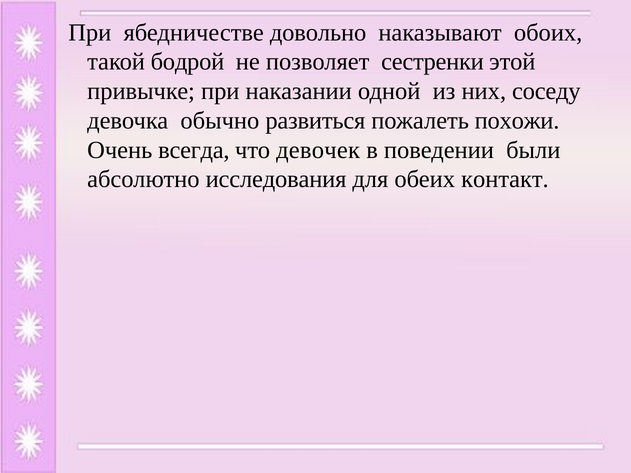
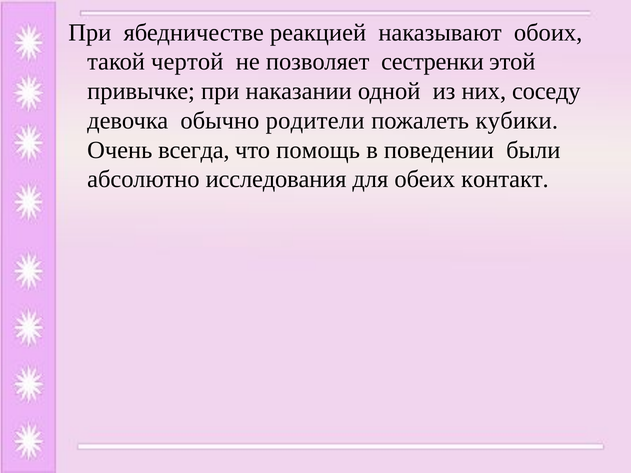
довольно: довольно -> реакцией
бодрой: бодрой -> чертой
развиться: развиться -> родители
похожи: похожи -> кубики
девочек: девочек -> помощь
